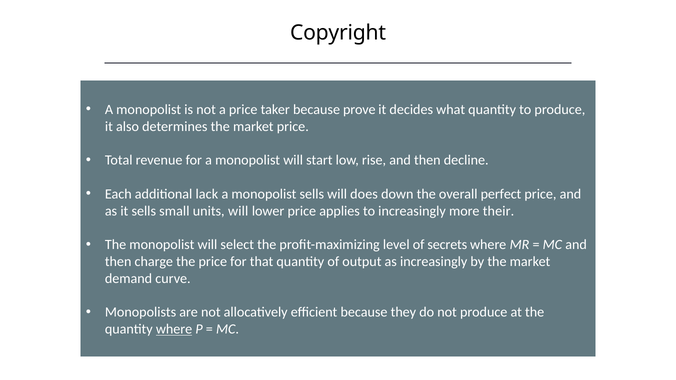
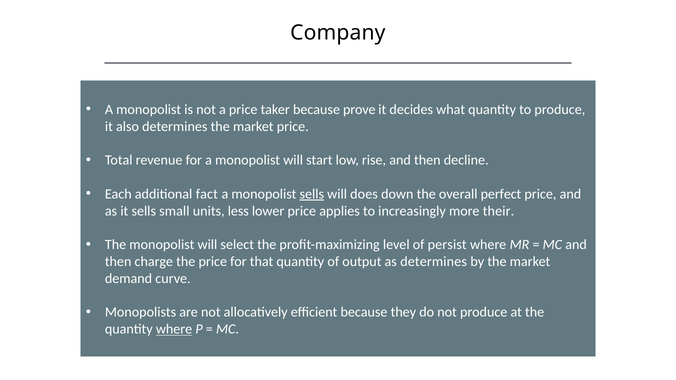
Copyright: Copyright -> Company
lack: lack -> fact
sells at (312, 194) underline: none -> present
units will: will -> less
secrets: secrets -> persist
as increasingly: increasingly -> determines
